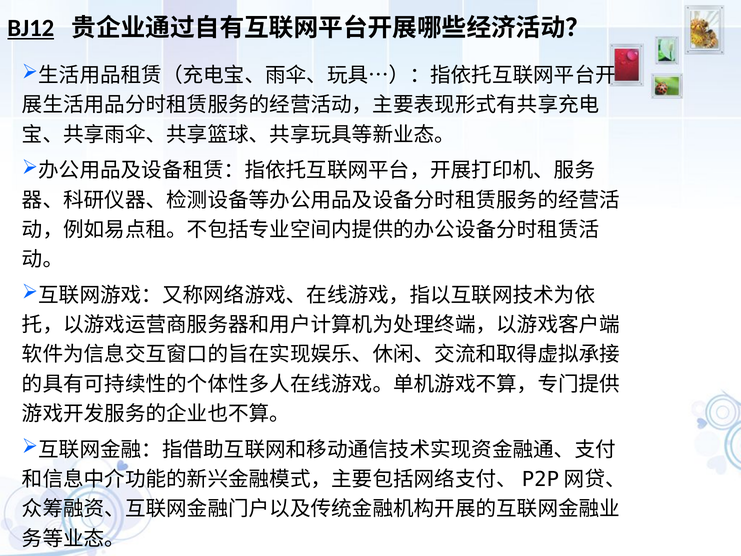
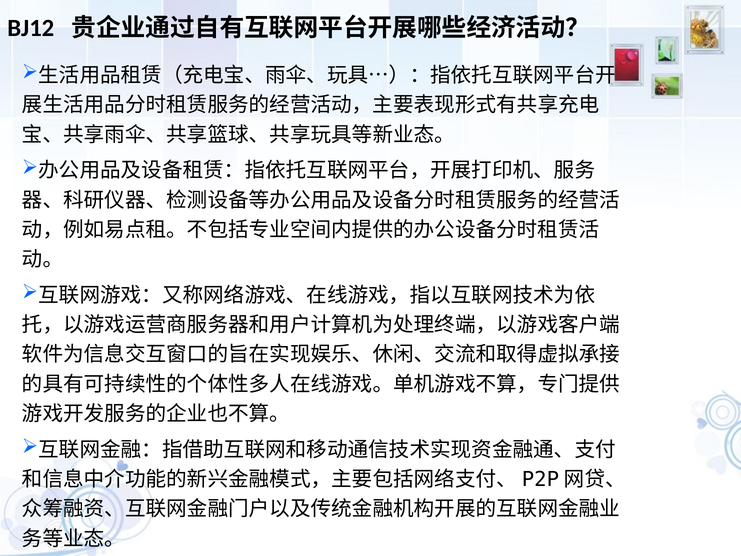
BJ12 underline: present -> none
